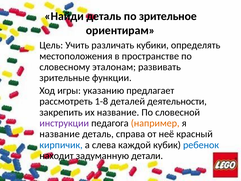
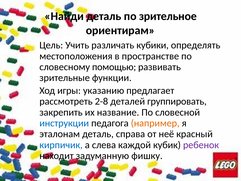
эталонам: эталонам -> помощью
1-8: 1-8 -> 2-8
деятельности: деятельности -> группировать
инструкции colour: purple -> blue
название at (60, 134): название -> эталонам
ребенок colour: blue -> purple
детали: детали -> фишку
